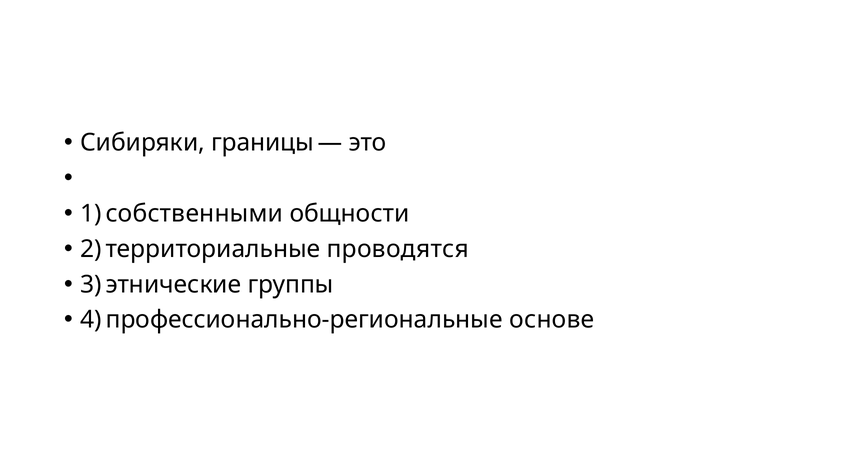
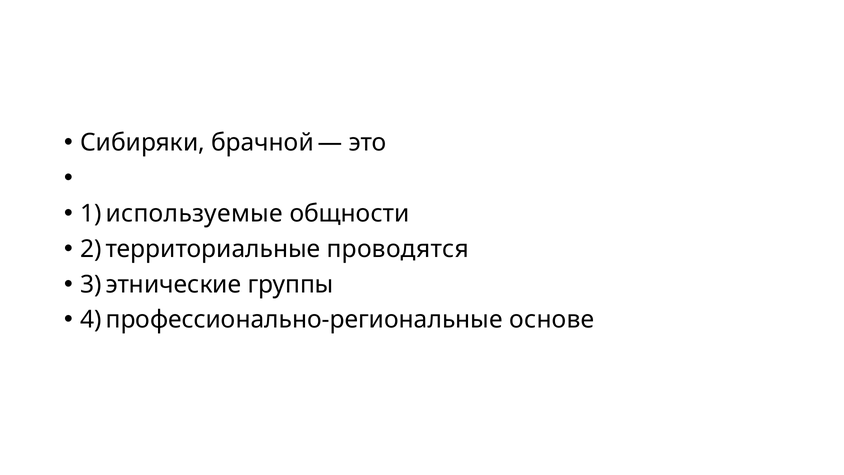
границы: границы -> брачной
собственными: собственными -> используемые
